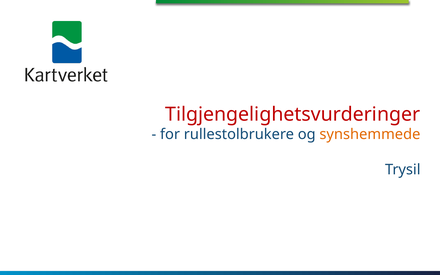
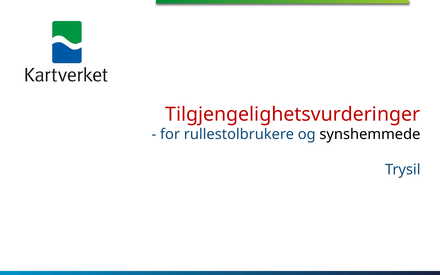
synshemmede colour: orange -> black
